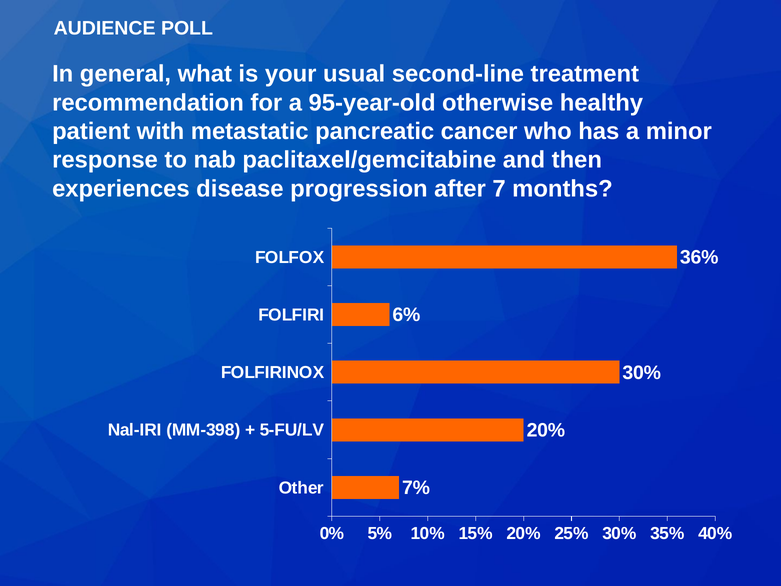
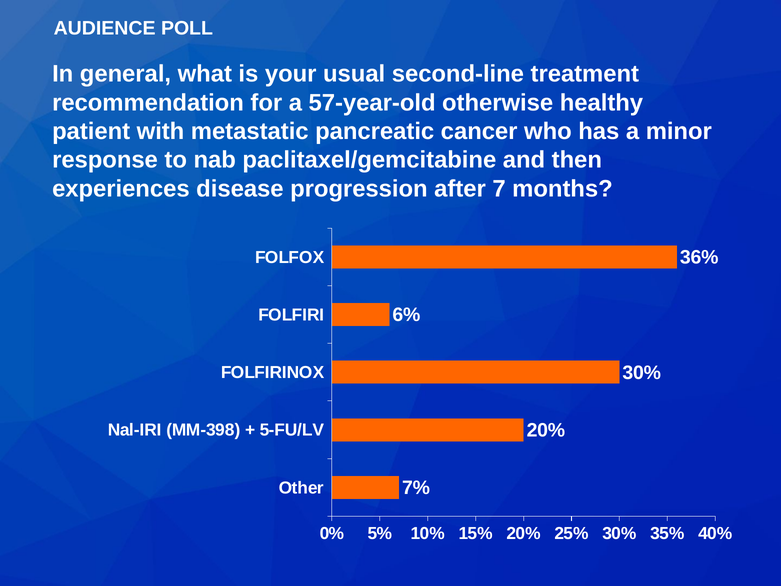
95-year-old: 95-year-old -> 57-year-old
